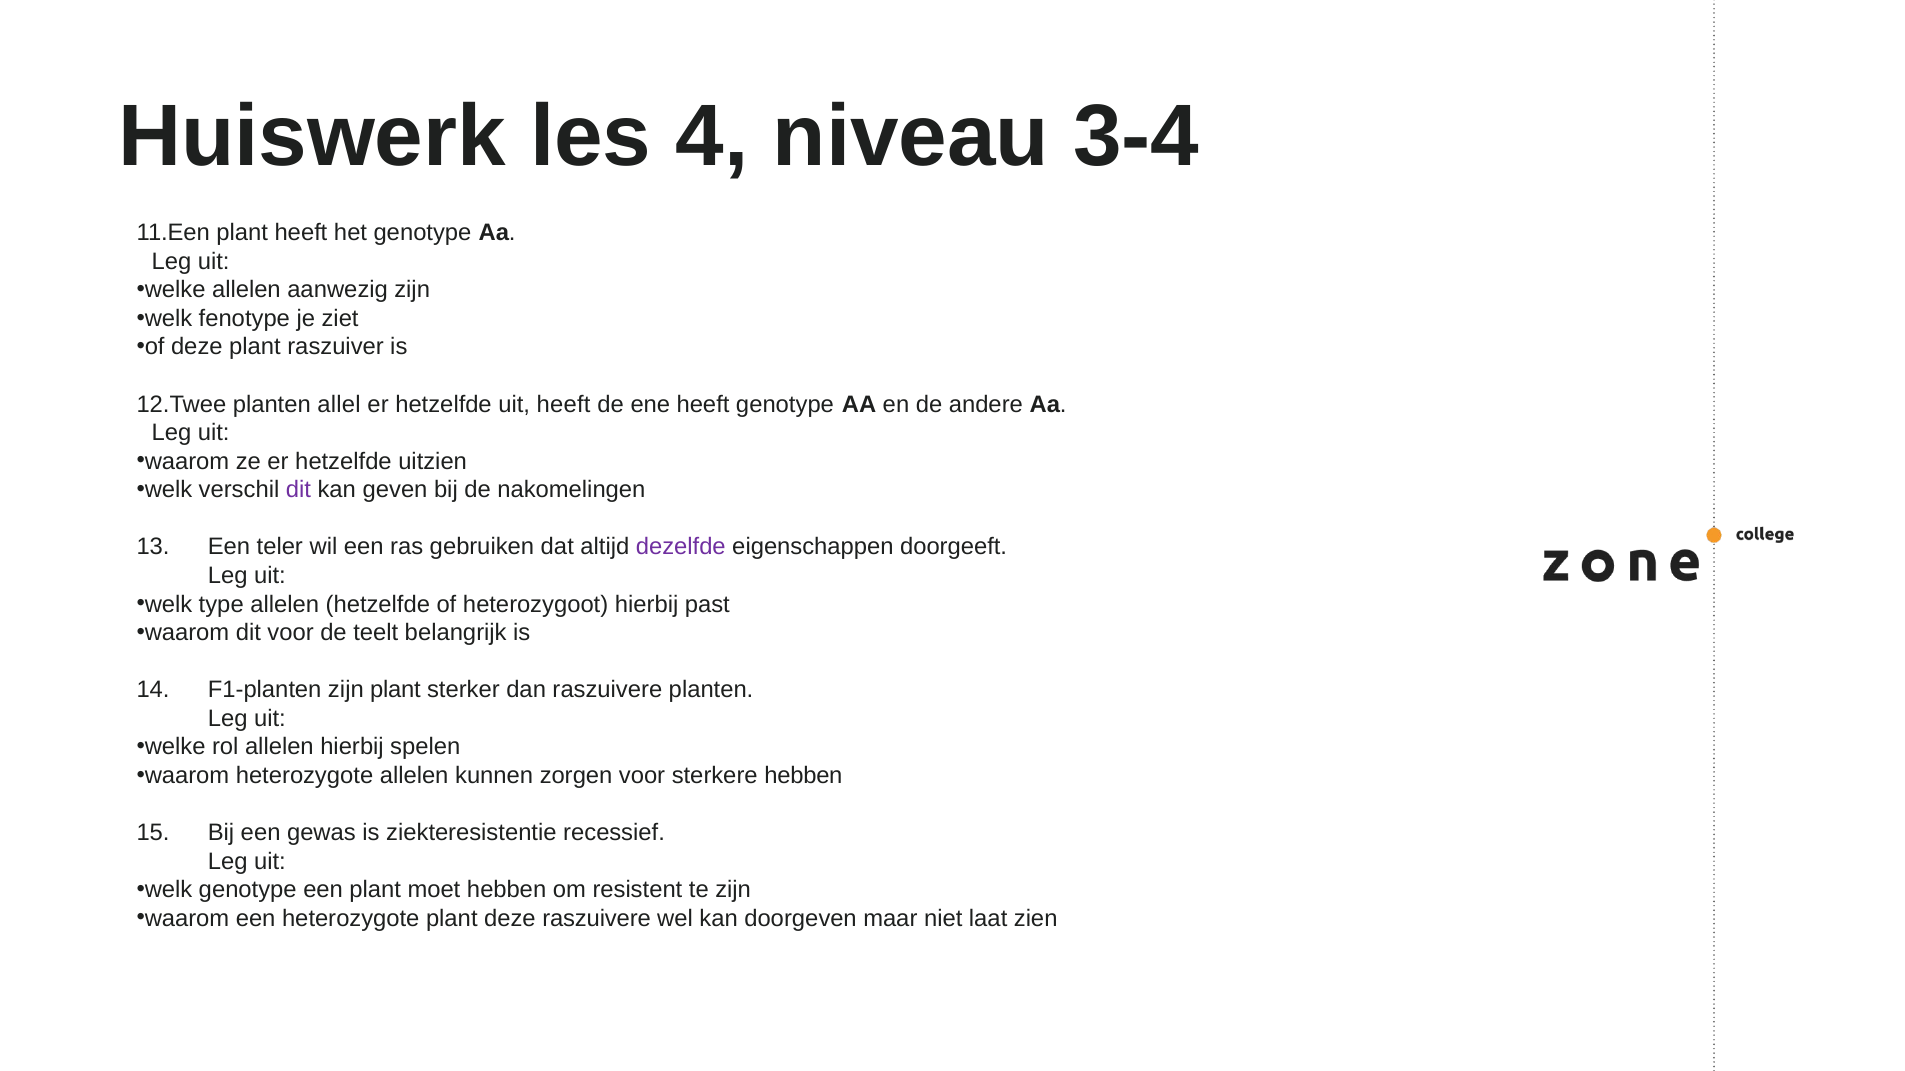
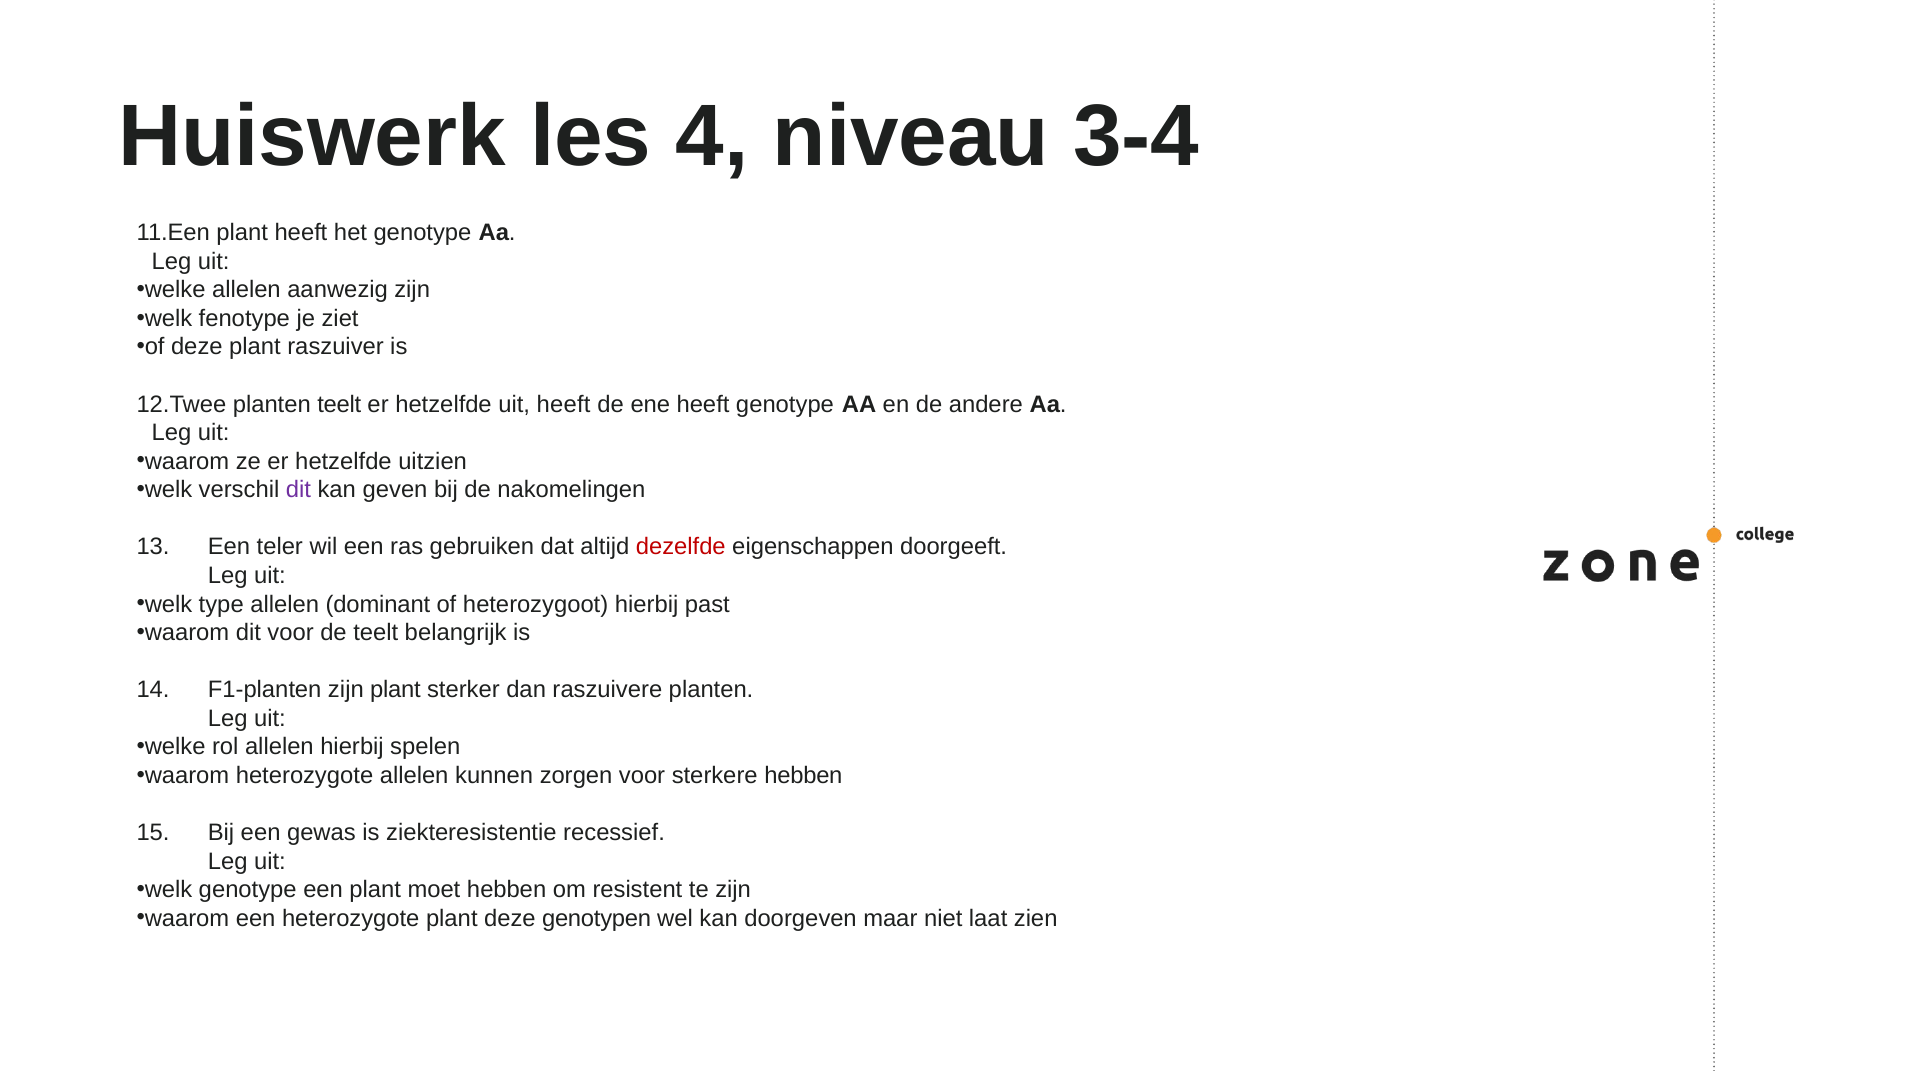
planten allel: allel -> teelt
dezelfde colour: purple -> red
allelen hetzelfde: hetzelfde -> dominant
deze raszuivere: raszuivere -> genotypen
